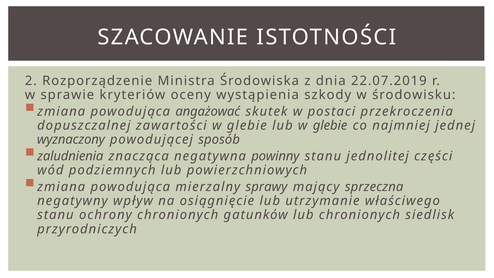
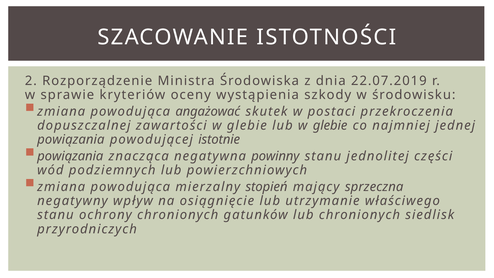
wyznaczony at (71, 140): wyznaczony -> powiązania
sposób: sposób -> istotnie
zaludnienia at (70, 156): zaludnienia -> powiązania
sprawy: sprawy -> stopień
